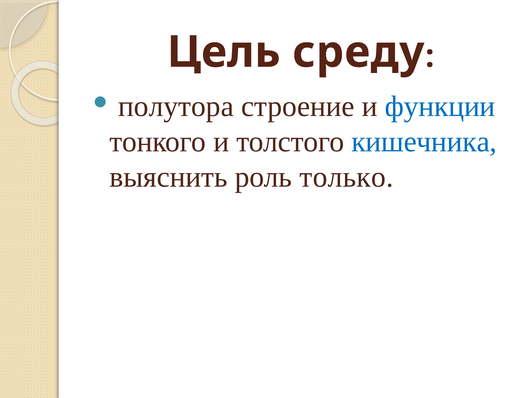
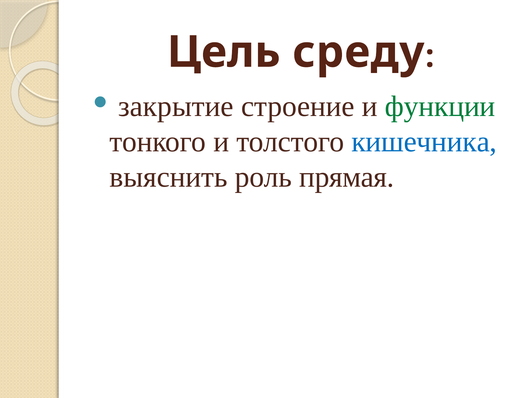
полутора: полутора -> закрытие
функции colour: blue -> green
только: только -> прямая
